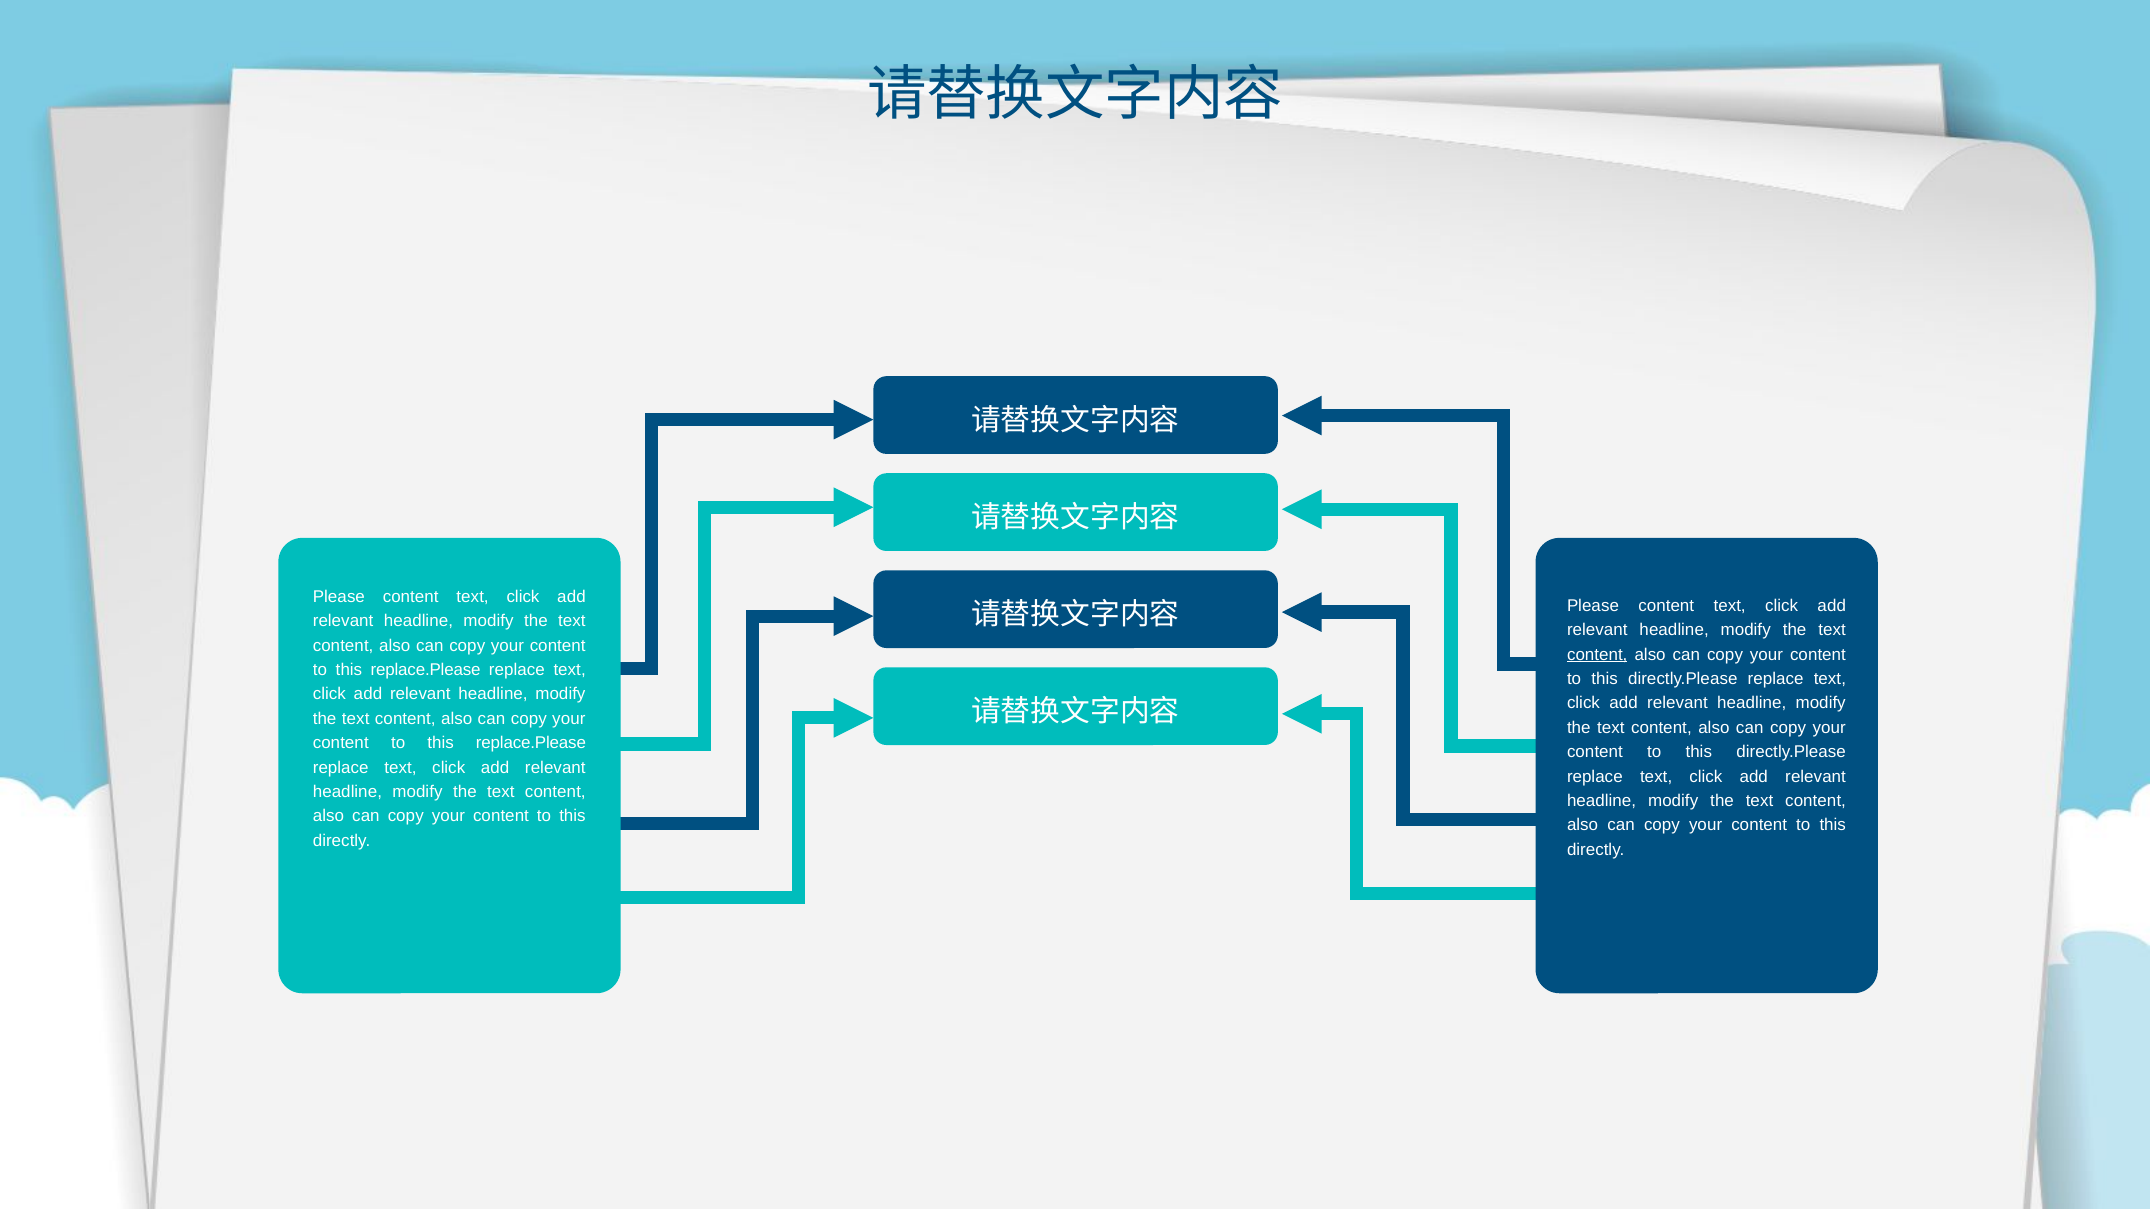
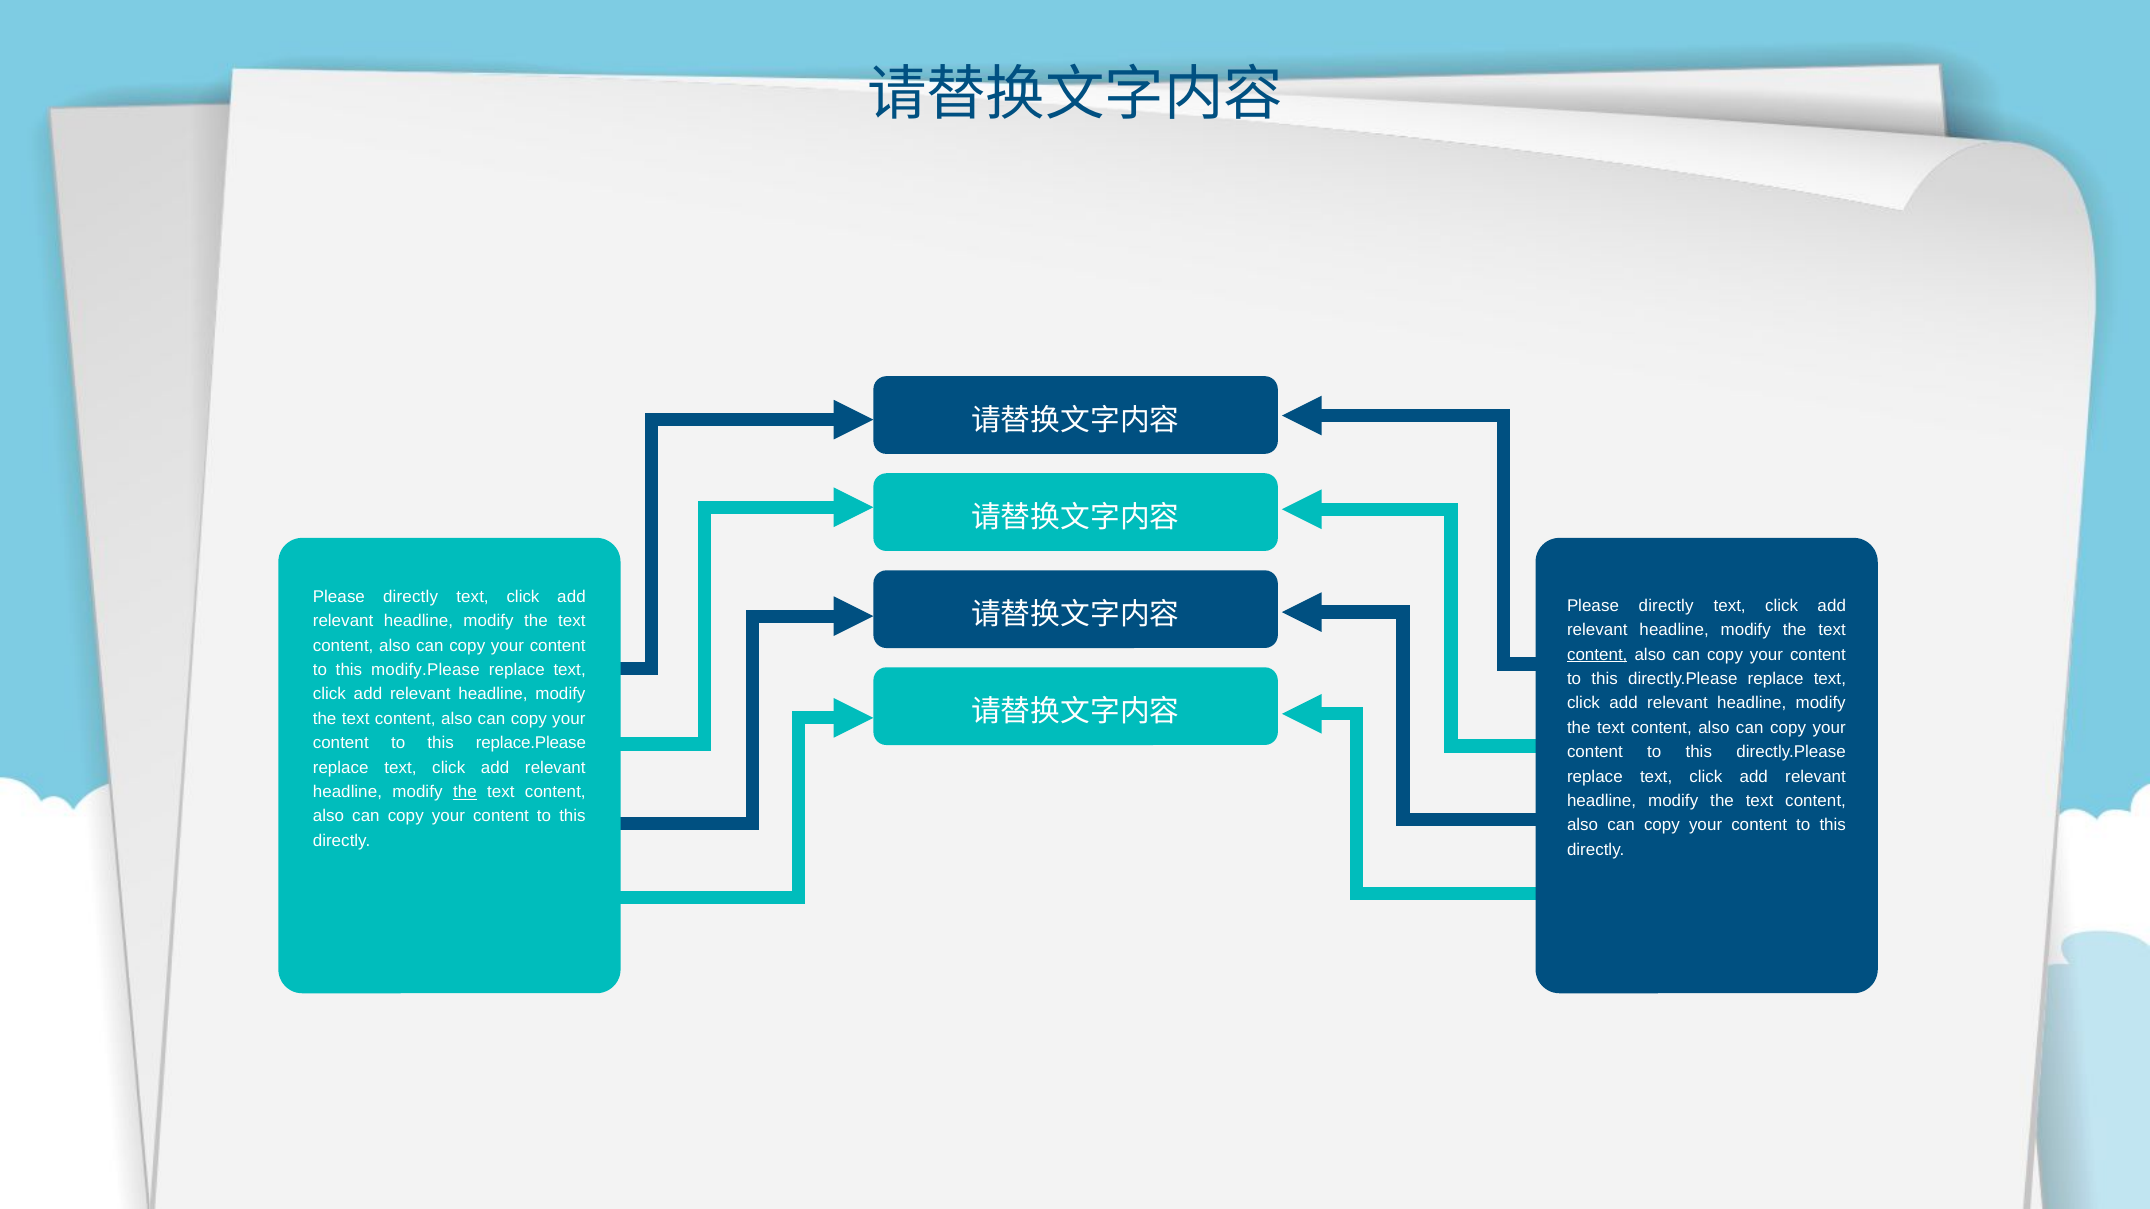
content at (411, 597): content -> directly
content at (1666, 606): content -> directly
replace.Please at (426, 670): replace.Please -> modify.Please
the at (465, 792) underline: none -> present
